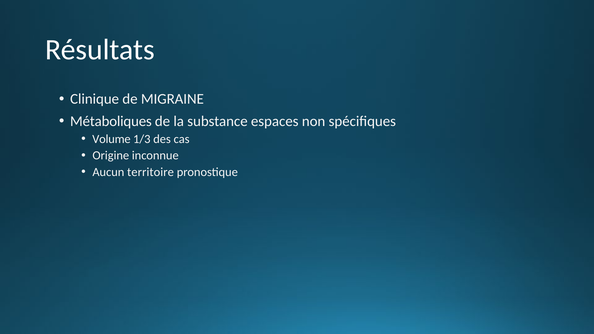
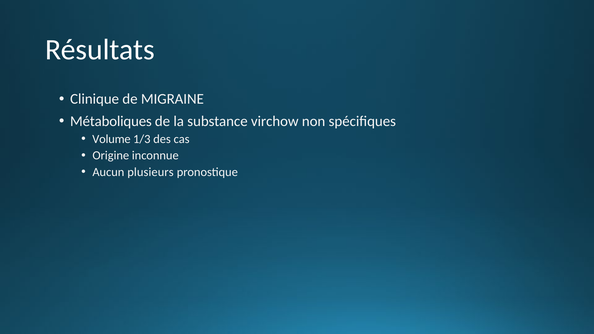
espaces: espaces -> virchow
territoire: territoire -> plusieurs
